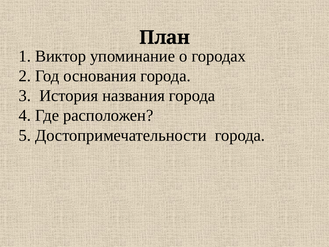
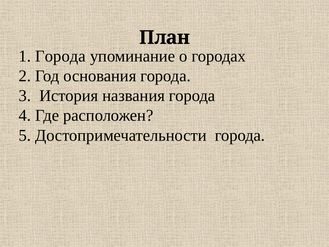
1 Виктор: Виктор -> Города
